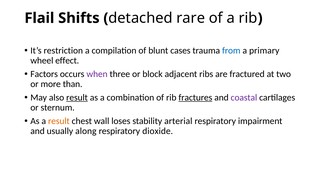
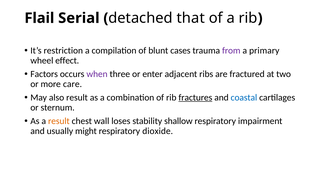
Shifts: Shifts -> Serial
rare: rare -> that
from colour: blue -> purple
block: block -> enter
than: than -> care
result at (77, 98) underline: present -> none
coastal colour: purple -> blue
arterial: arterial -> shallow
along: along -> might
